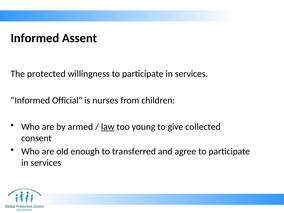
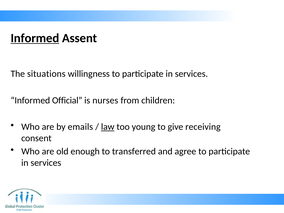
Informed at (35, 38) underline: none -> present
protected: protected -> situations
armed: armed -> emails
collected: collected -> receiving
